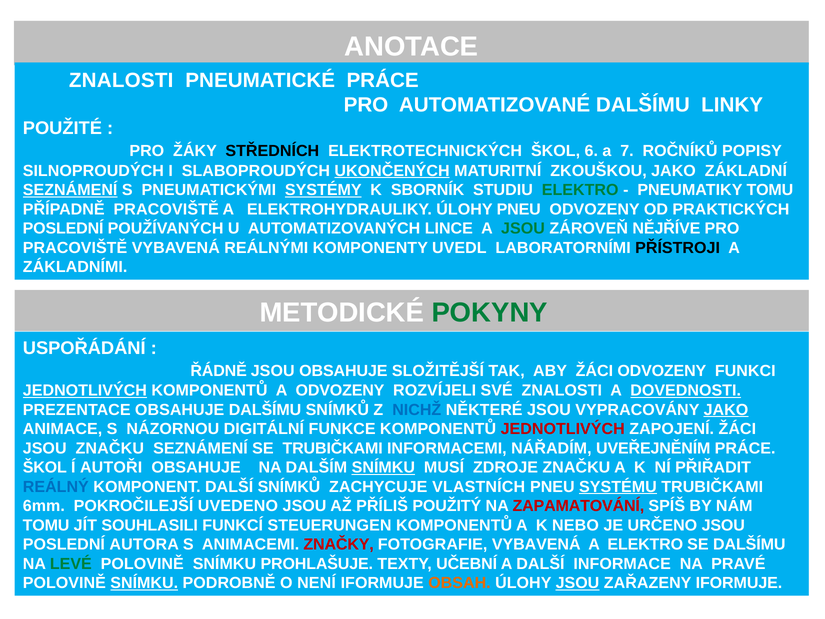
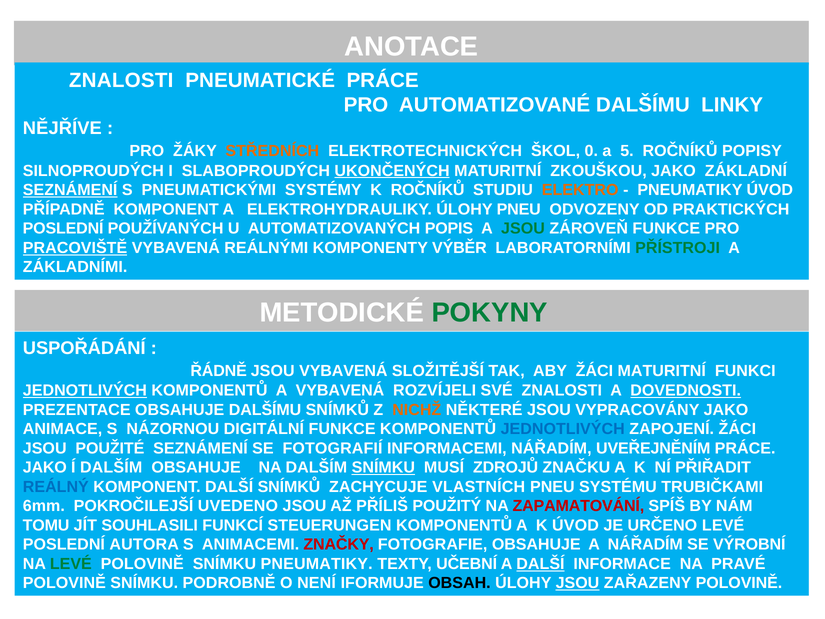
POUŽITÉ: POUŽITÉ -> NĚJŘÍVE
STŘEDNÍCH colour: black -> orange
6: 6 -> 0
7: 7 -> 5
SYSTÉMY underline: present -> none
K SBORNÍK: SBORNÍK -> ROČNÍKŮ
ELEKTRO at (580, 190) colour: green -> orange
PNEUMATIKY TOMU: TOMU -> ÚVOD
PŘÍPADNĚ PRACOVIŠTĚ: PRACOVIŠTĚ -> KOMPONENT
LINCE: LINCE -> POPIS
ZÁROVEŇ NĚJŘÍVE: NĚJŘÍVE -> FUNKCE
PRACOVIŠTĚ at (75, 248) underline: none -> present
UVEDL: UVEDL -> VÝBĚR
PŘÍSTROJI colour: black -> green
JSOU OBSAHUJE: OBSAHUJE -> VYBAVENÁ
ŽÁCI ODVOZENY: ODVOZENY -> MATURITNÍ
A ODVOZENY: ODVOZENY -> VYBAVENÁ
NICHŽ colour: blue -> orange
JAKO at (726, 410) underline: present -> none
JEDNOTLIVÝCH at (563, 429) colour: red -> blue
JSOU ZNAČKU: ZNAČKU -> POUŽITÉ
SE TRUBIČKAMI: TRUBIČKAMI -> FOTOGRAFIÍ
ŠKOL at (45, 467): ŠKOL -> JAKO
Í AUTOŘI: AUTOŘI -> DALŠÍM
ZDROJE: ZDROJE -> ZDROJŮ
SYSTÉMU underline: present -> none
K NEBO: NEBO -> ÚVOD
URČENO JSOU: JSOU -> LEVÉ
FOTOGRAFIE VYBAVENÁ: VYBAVENÁ -> OBSAHUJE
A ELEKTRO: ELEKTRO -> NÁŘADÍM
SE DALŠÍMU: DALŠÍMU -> VÝROBNÍ
SNÍMKU PROHLAŠUJE: PROHLAŠUJE -> PNEUMATIKY
DALŠÍ at (540, 564) underline: none -> present
SNÍMKU at (144, 583) underline: present -> none
OBSAH colour: orange -> black
ZAŘAZENY IFORMUJE: IFORMUJE -> POLOVINĚ
